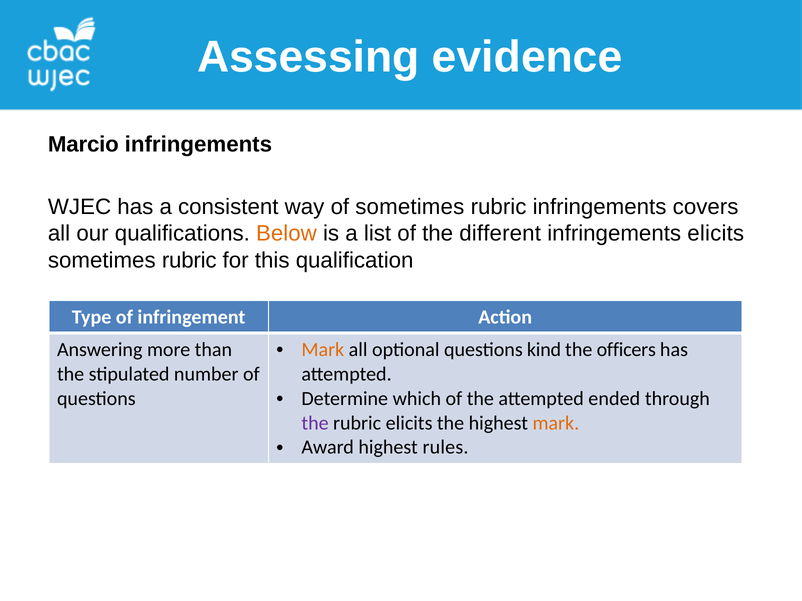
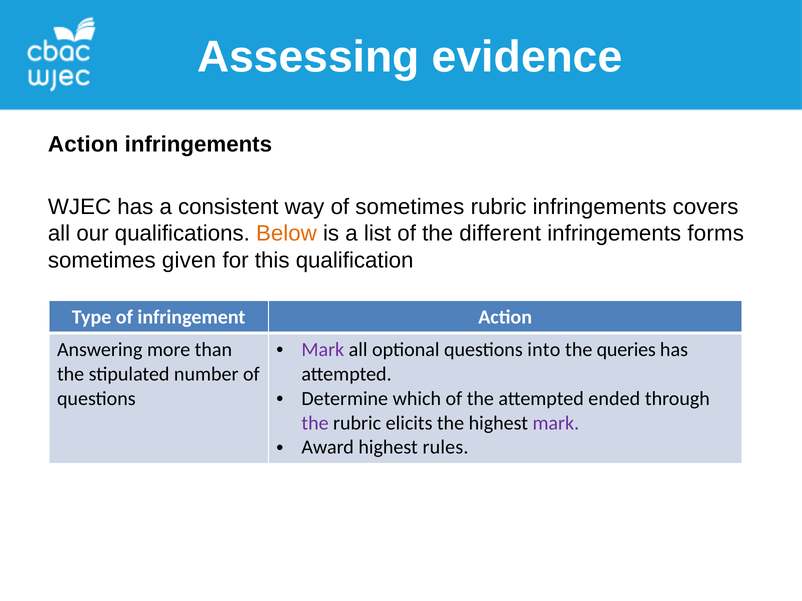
Marcio at (83, 144): Marcio -> Action
infringements elicits: elicits -> forms
rubric at (189, 260): rubric -> given
Mark at (323, 350) colour: orange -> purple
kind: kind -> into
officers: officers -> queries
mark at (556, 423) colour: orange -> purple
